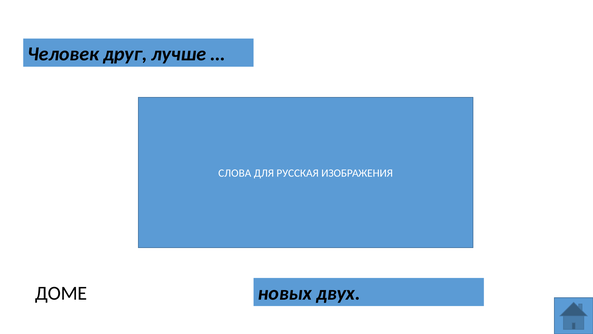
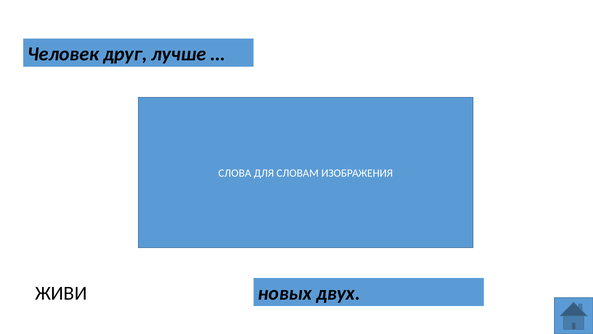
РУССКАЯ: РУССКАЯ -> СЛОВАМ
ДОМЕ: ДОМЕ -> ЖИВИ
